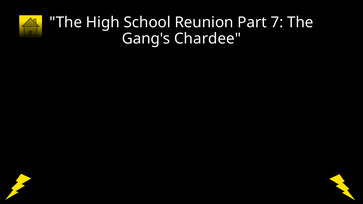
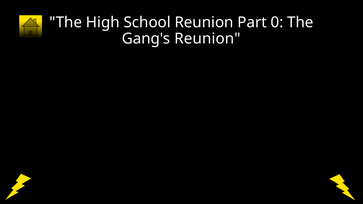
7: 7 -> 0
Gang's Chardee: Chardee -> Reunion
